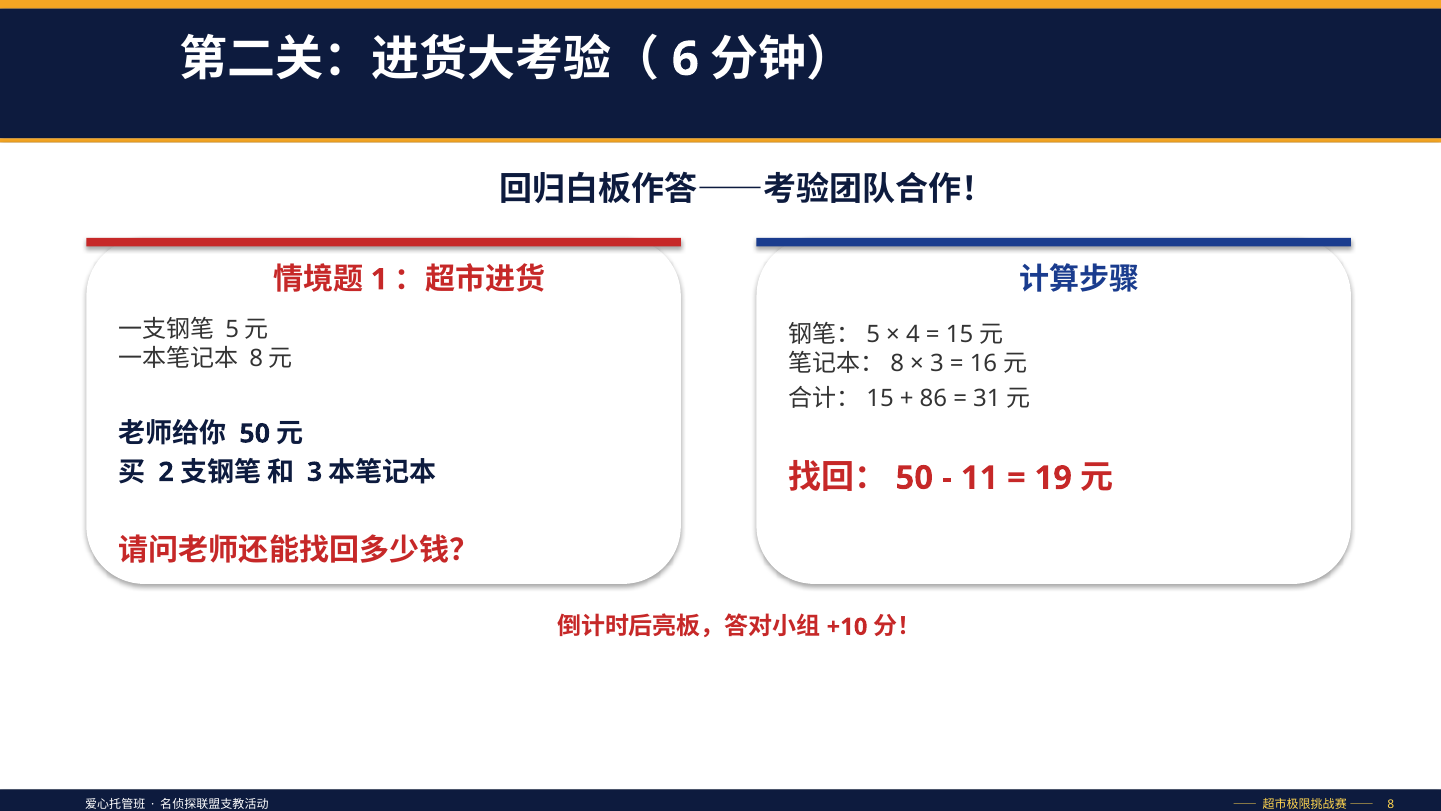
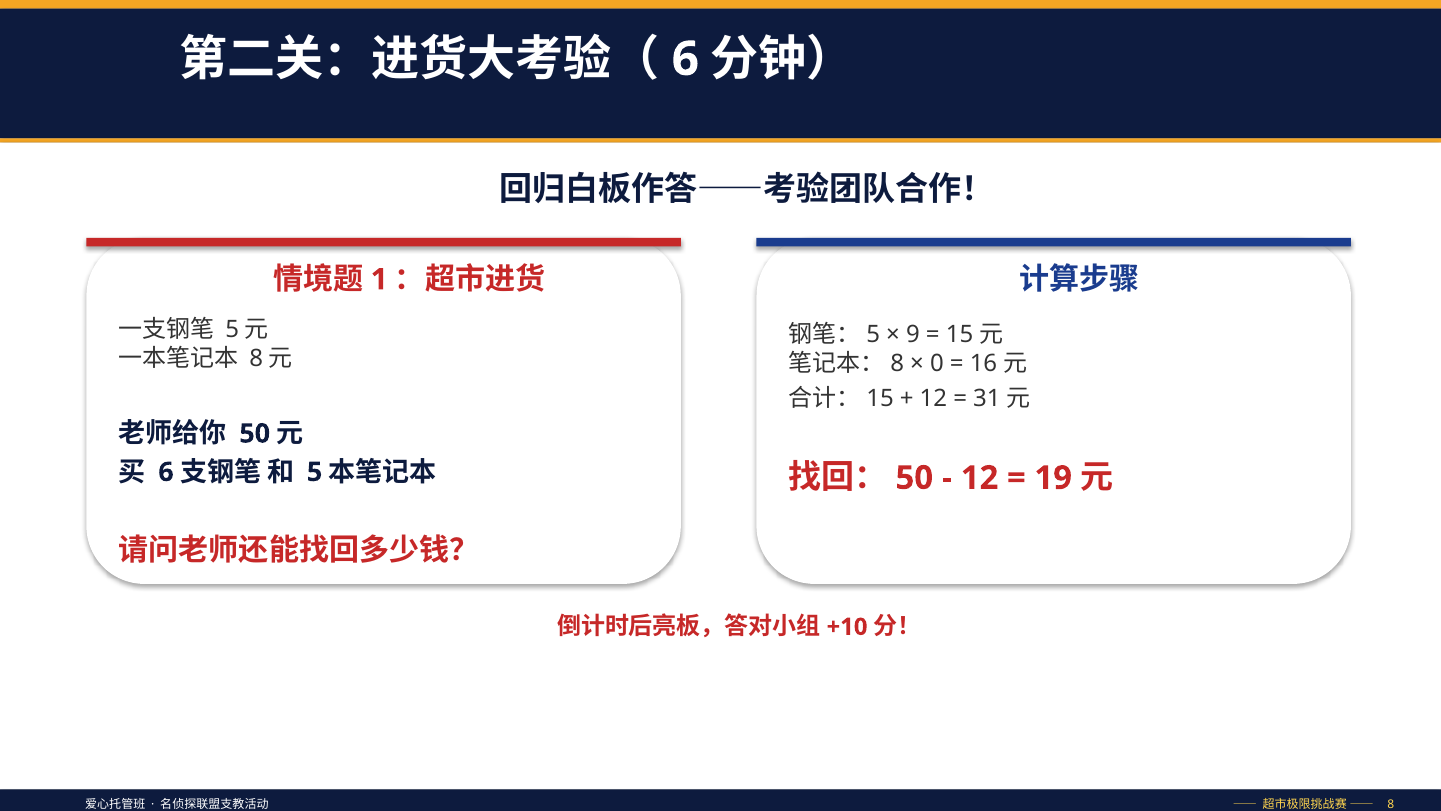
4: 4 -> 9
3 at (937, 364): 3 -> 0
86 at (933, 398): 86 -> 12
2 at (166, 472): 2 -> 6
3 at (315, 472): 3 -> 5
11 at (980, 478): 11 -> 12
